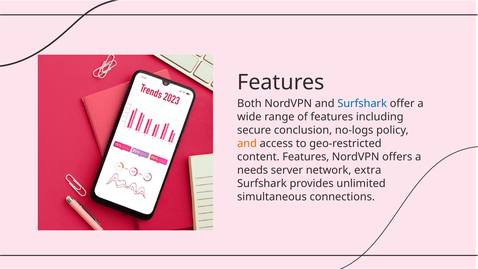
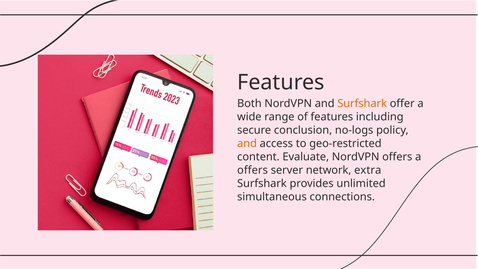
Surfshark at (362, 103) colour: blue -> orange
content Features: Features -> Evaluate
needs at (253, 170): needs -> offers
